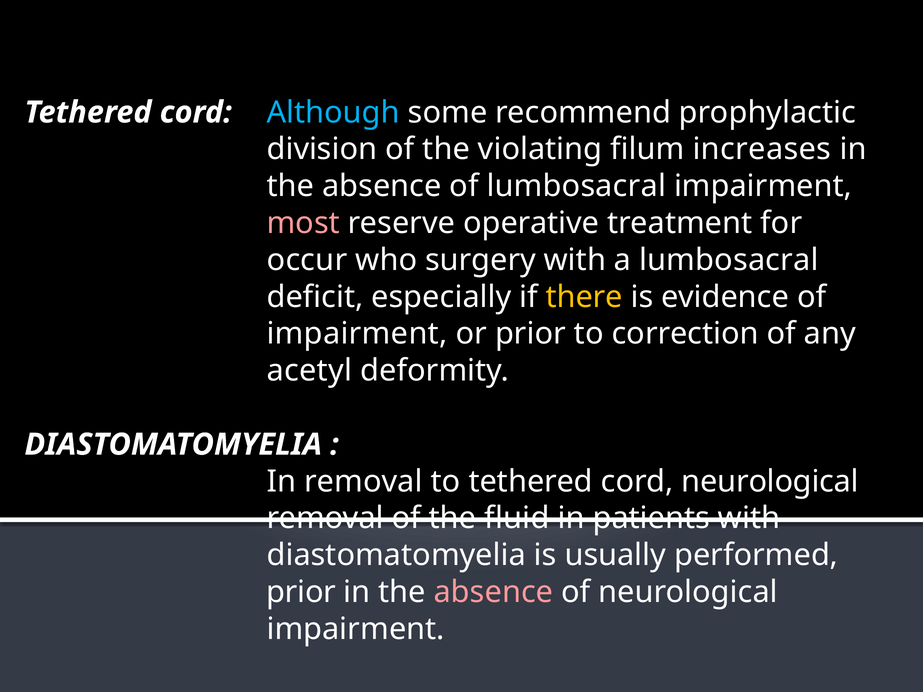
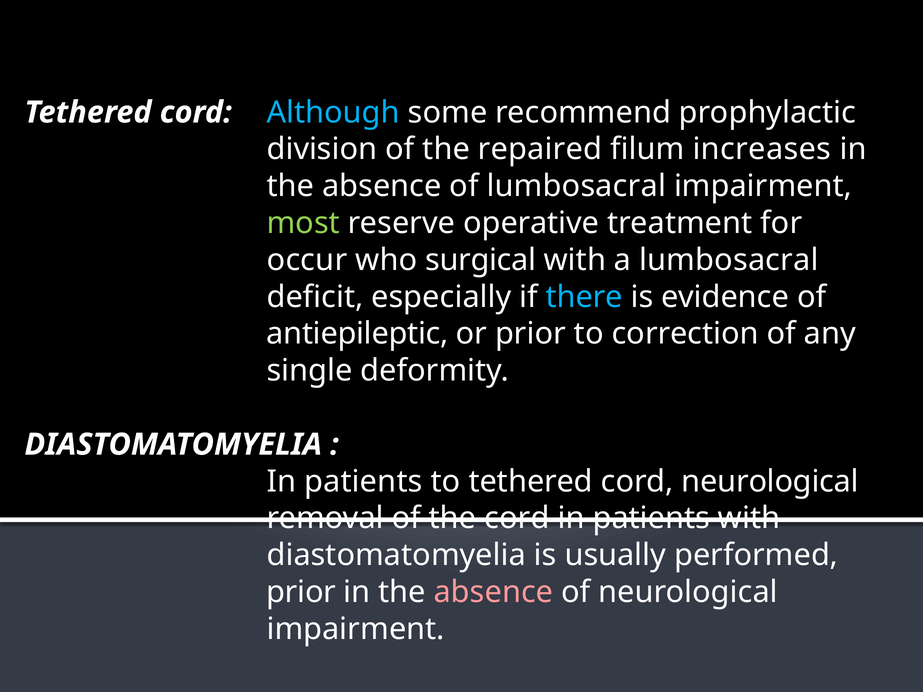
violating: violating -> repaired
most colour: pink -> light green
surgery: surgery -> surgical
there colour: yellow -> light blue
impairment at (357, 334): impairment -> antiepileptic
acetyl: acetyl -> single
removal at (363, 482): removal -> patients
the fluid: fluid -> cord
